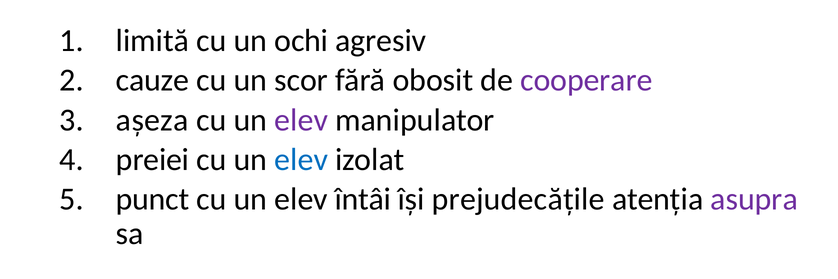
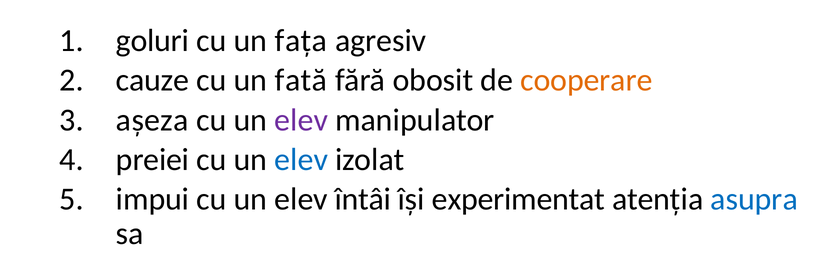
limită: limită -> goluri
ochi: ochi -> fața
scor: scor -> fată
cooperare colour: purple -> orange
punct: punct -> impui
prejudecățile: prejudecățile -> experimentat
asupra colour: purple -> blue
